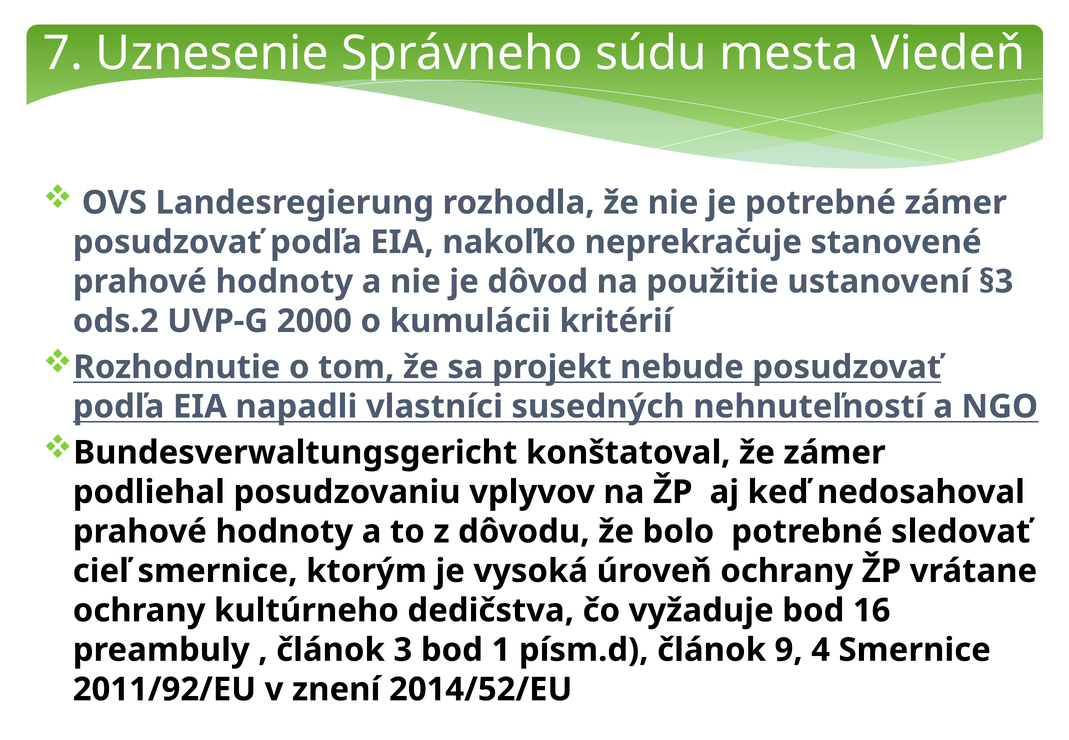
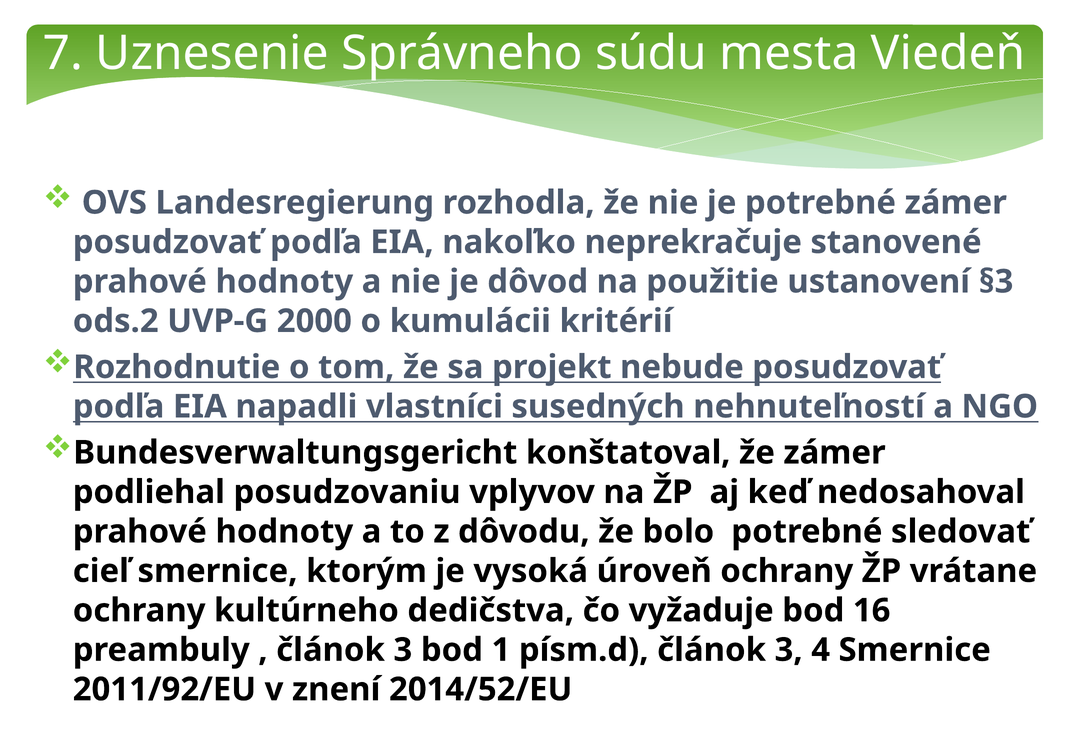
písm.d článok 9: 9 -> 3
